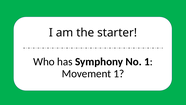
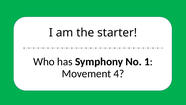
Movement 1: 1 -> 4
